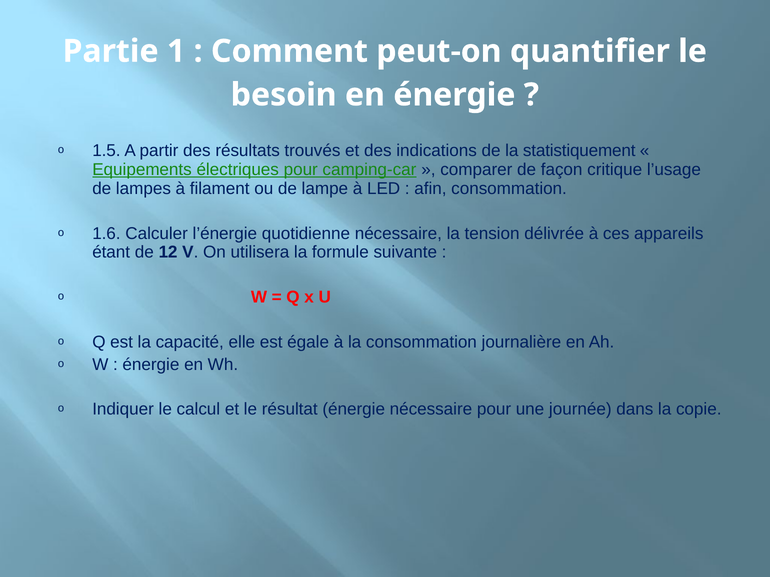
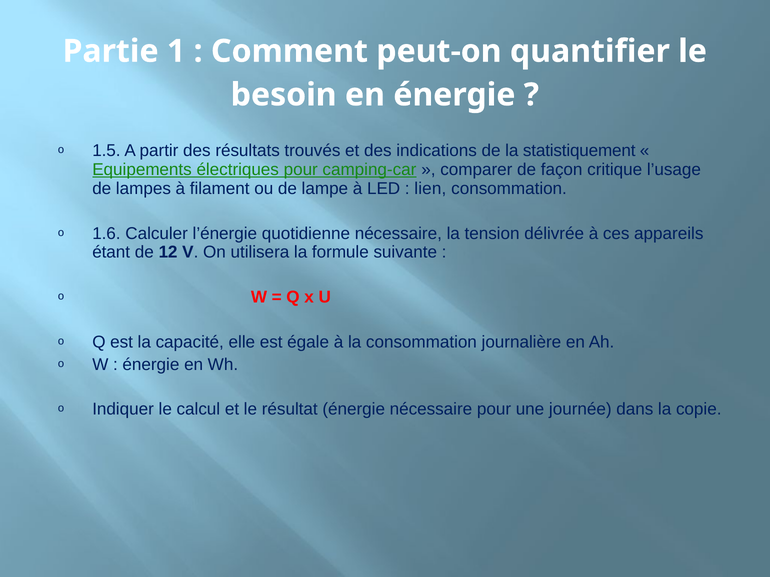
afin: afin -> lien
